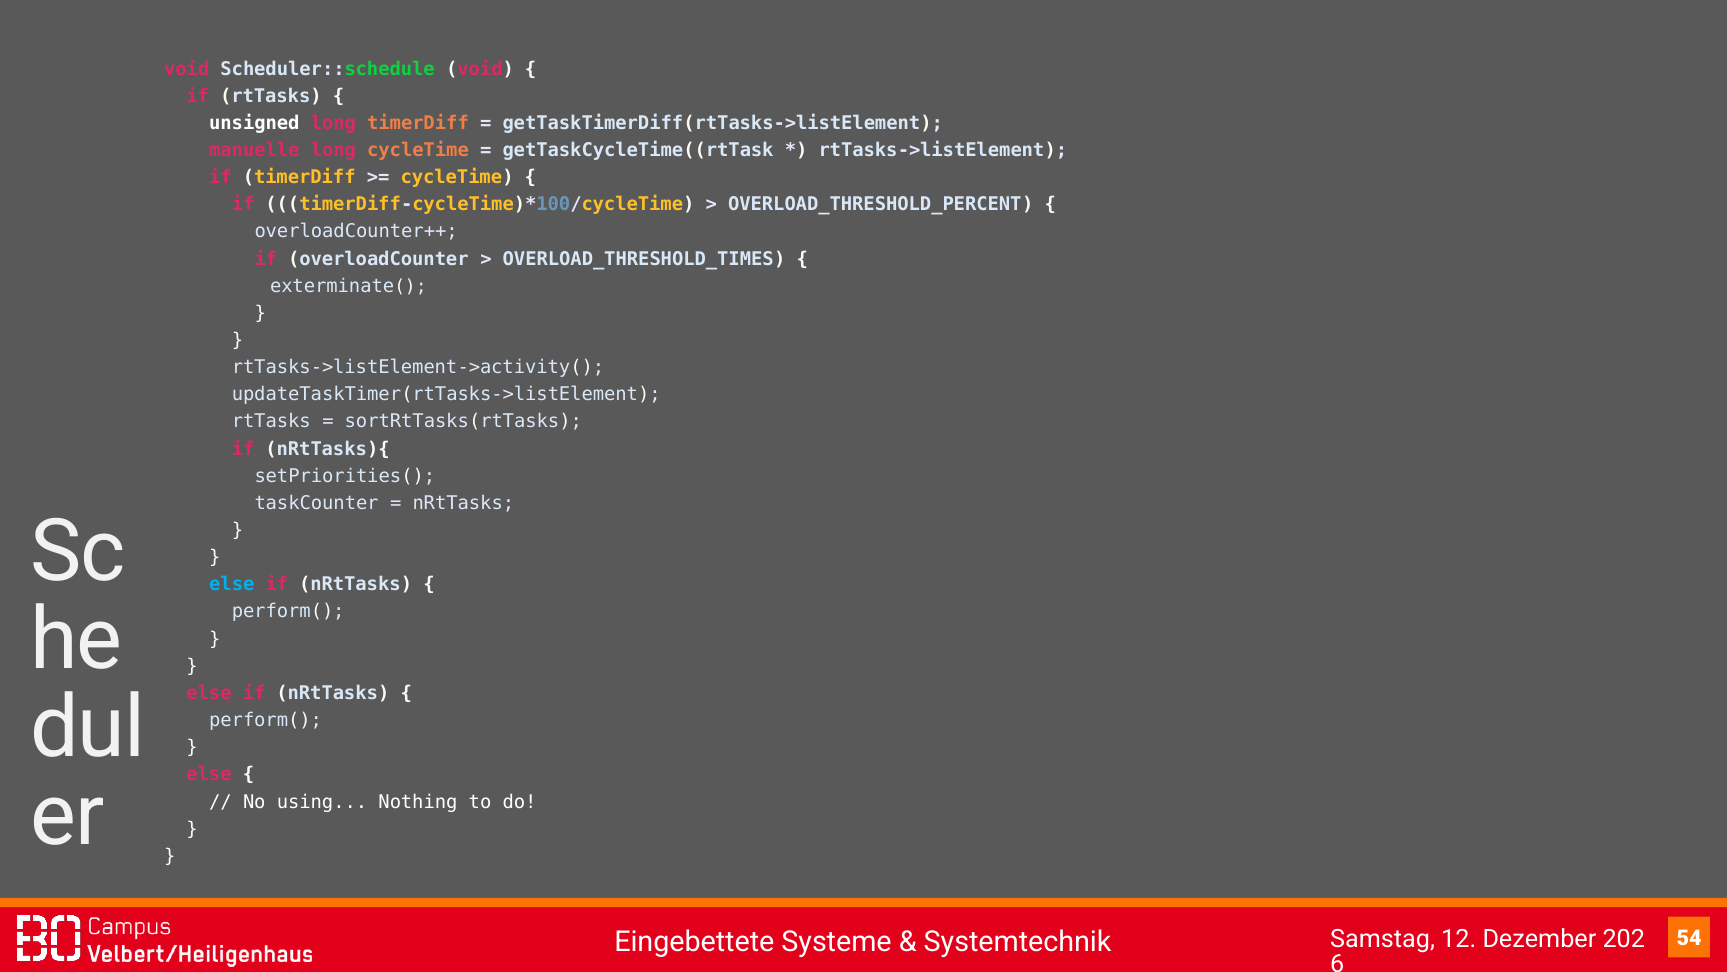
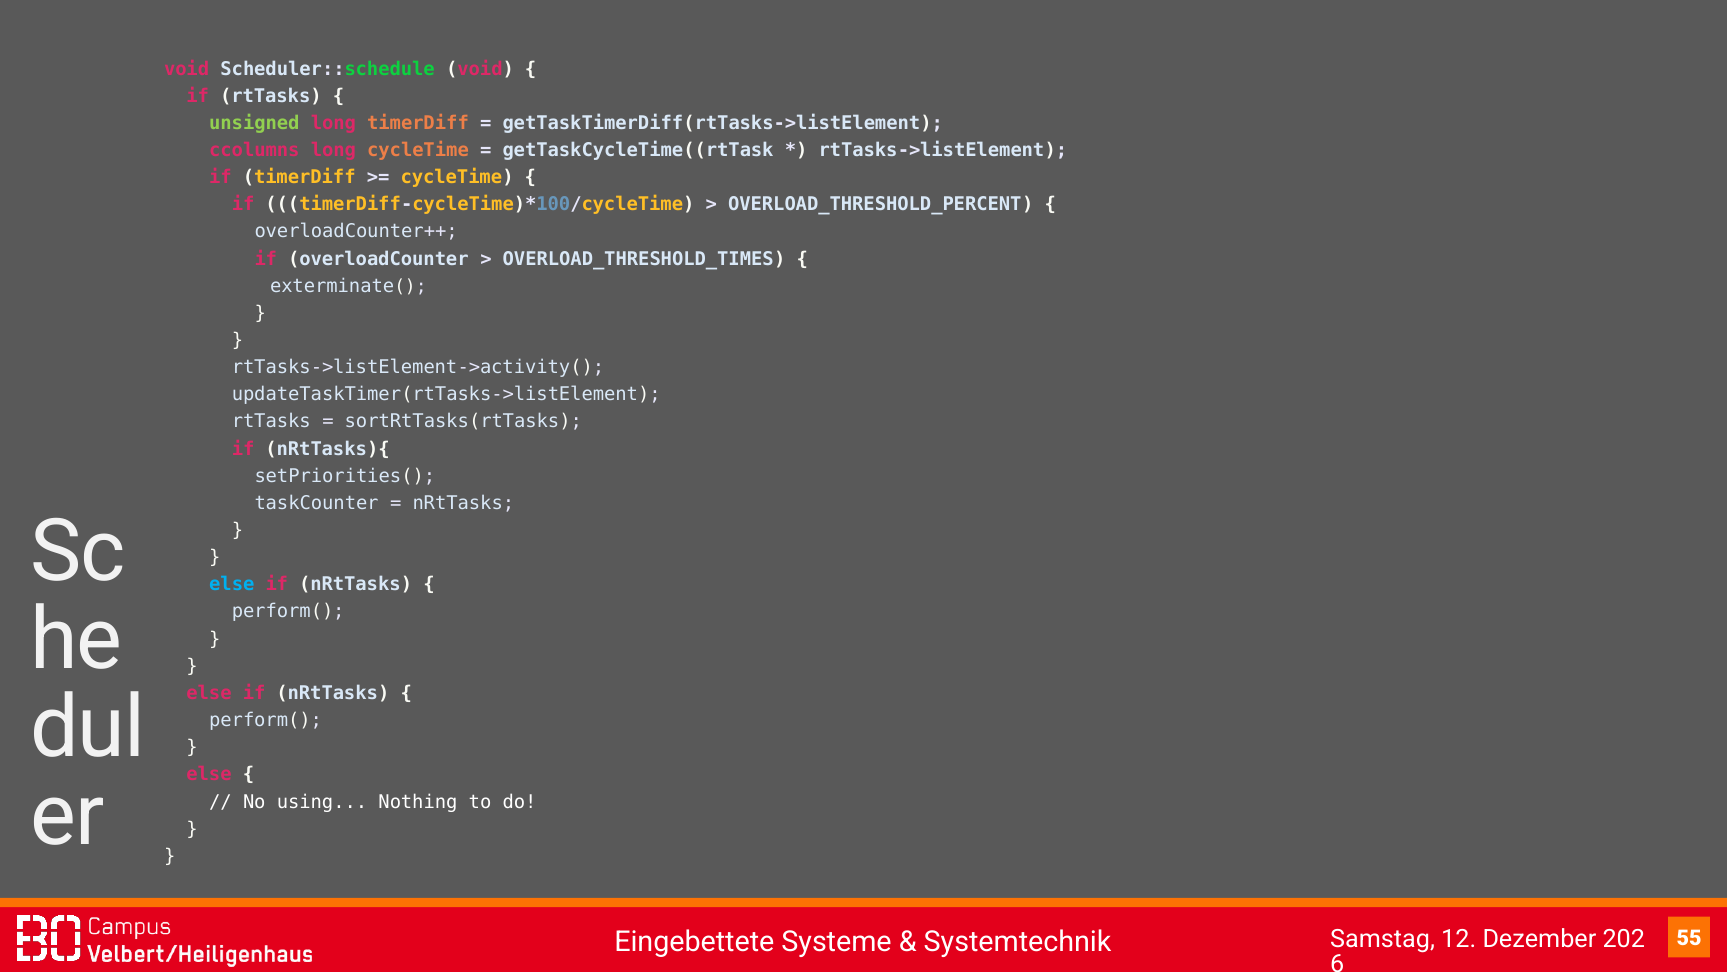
unsigned colour: white -> light green
manuelle: manuelle -> ccolumns
54: 54 -> 55
